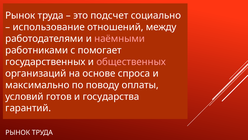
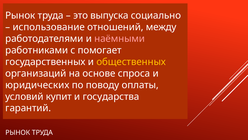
подсчет: подсчет -> выпуска
общественных colour: pink -> yellow
максимально: максимально -> юридических
готов: готов -> купит
